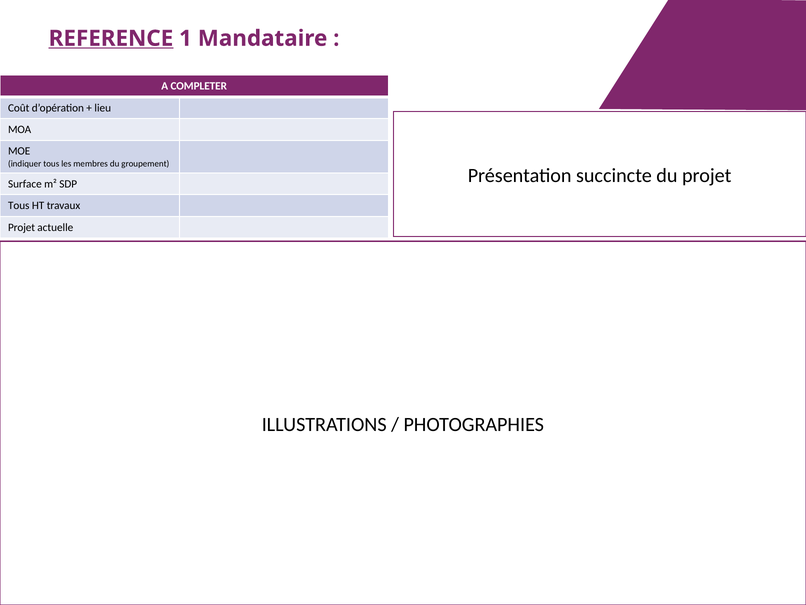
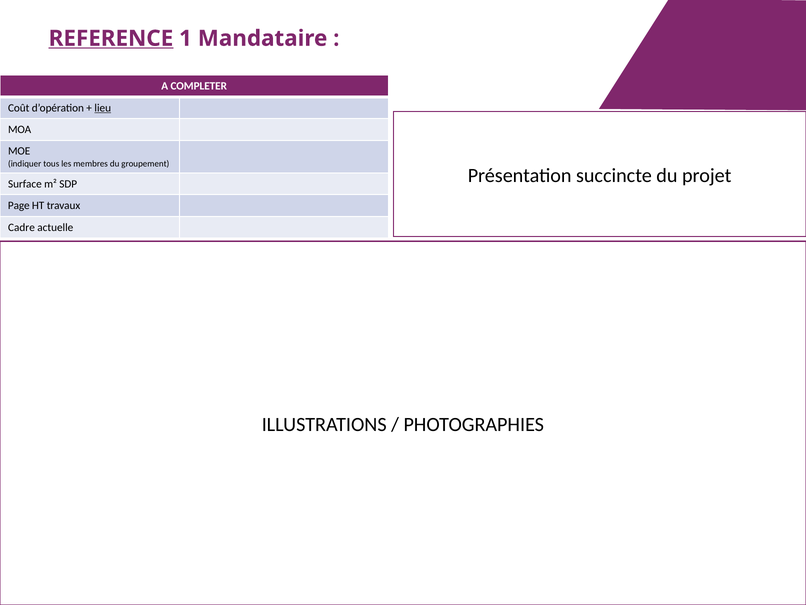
lieu underline: none -> present
Tous at (19, 205): Tous -> Page
Projet at (22, 227): Projet -> Cadre
